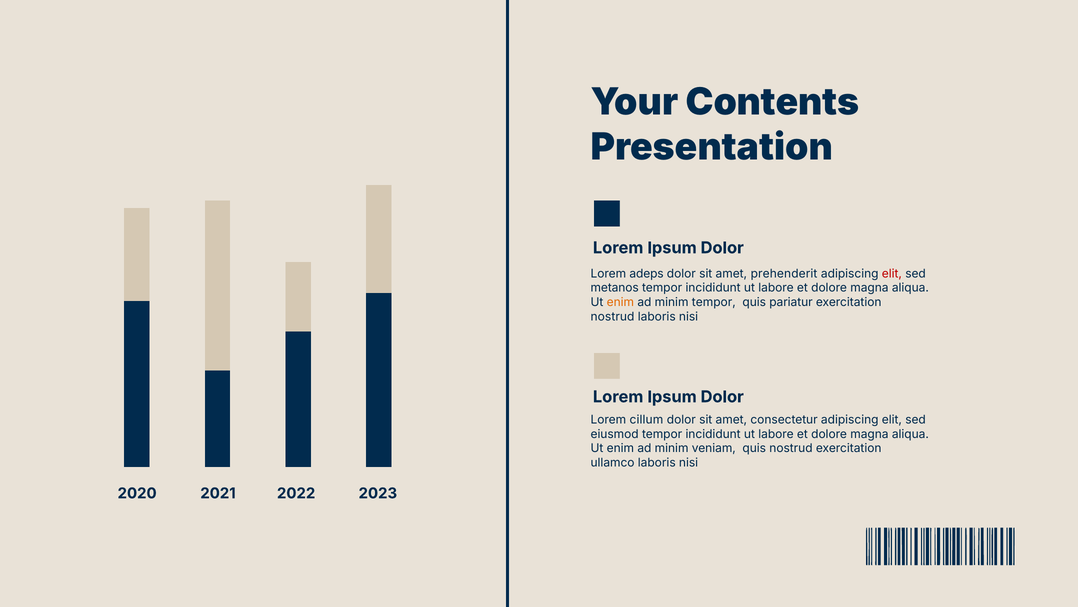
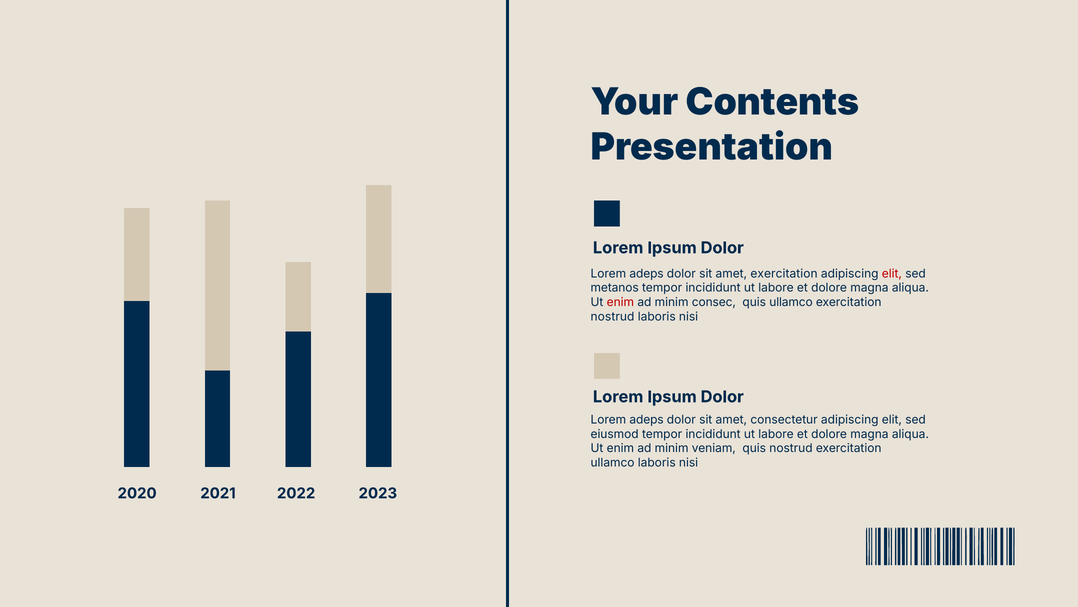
amet prehenderit: prehenderit -> exercitation
enim at (620, 302) colour: orange -> red
minim tempor: tempor -> consec
quis pariatur: pariatur -> ullamco
cillum at (646, 419): cillum -> adeps
